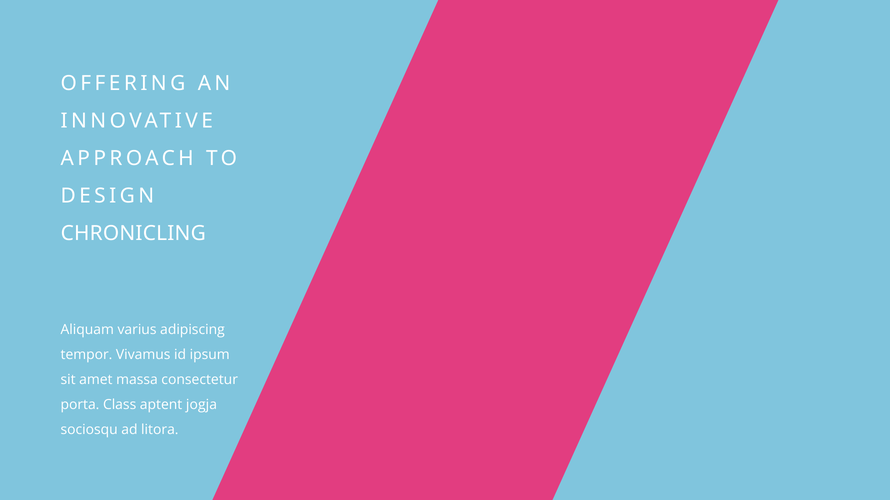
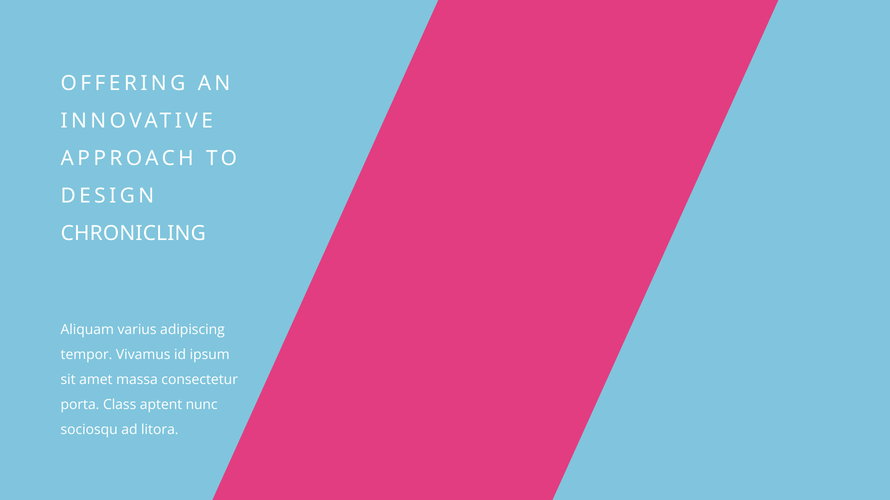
jogja: jogja -> nunc
